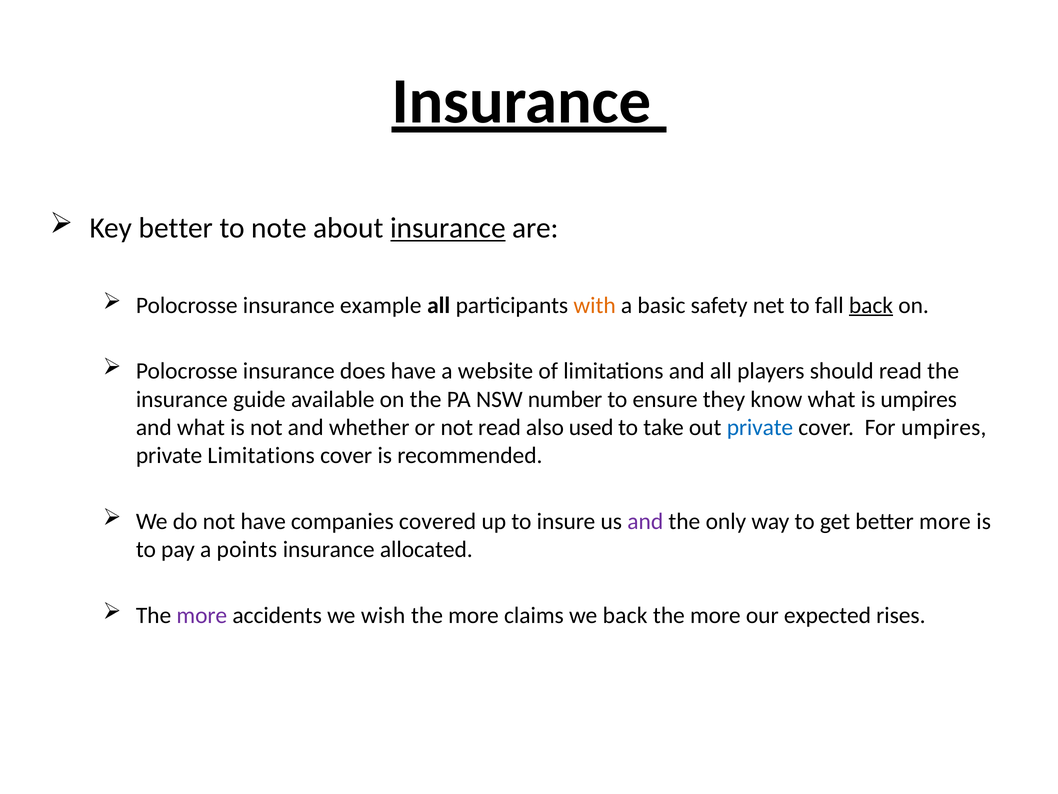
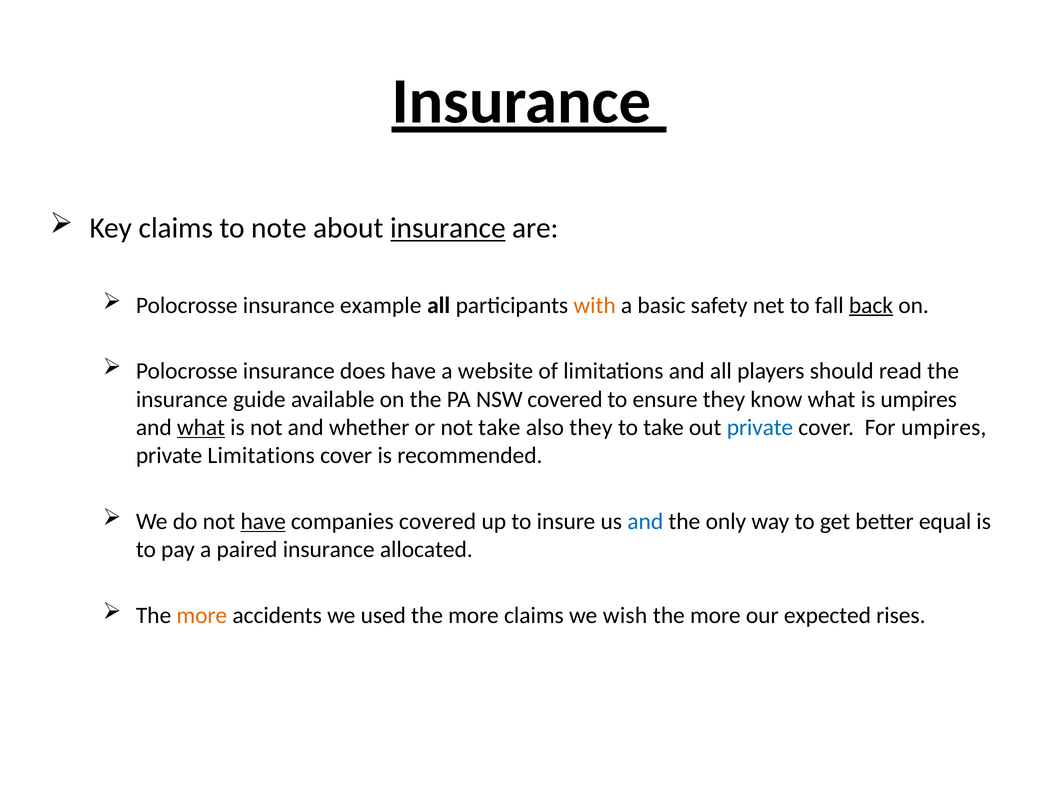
Key better: better -> claims
NSW number: number -> covered
what at (201, 427) underline: none -> present
not read: read -> take
also used: used -> they
have at (263, 521) underline: none -> present
and at (645, 521) colour: purple -> blue
better more: more -> equal
points: points -> paired
more at (202, 615) colour: purple -> orange
wish: wish -> used
we back: back -> wish
